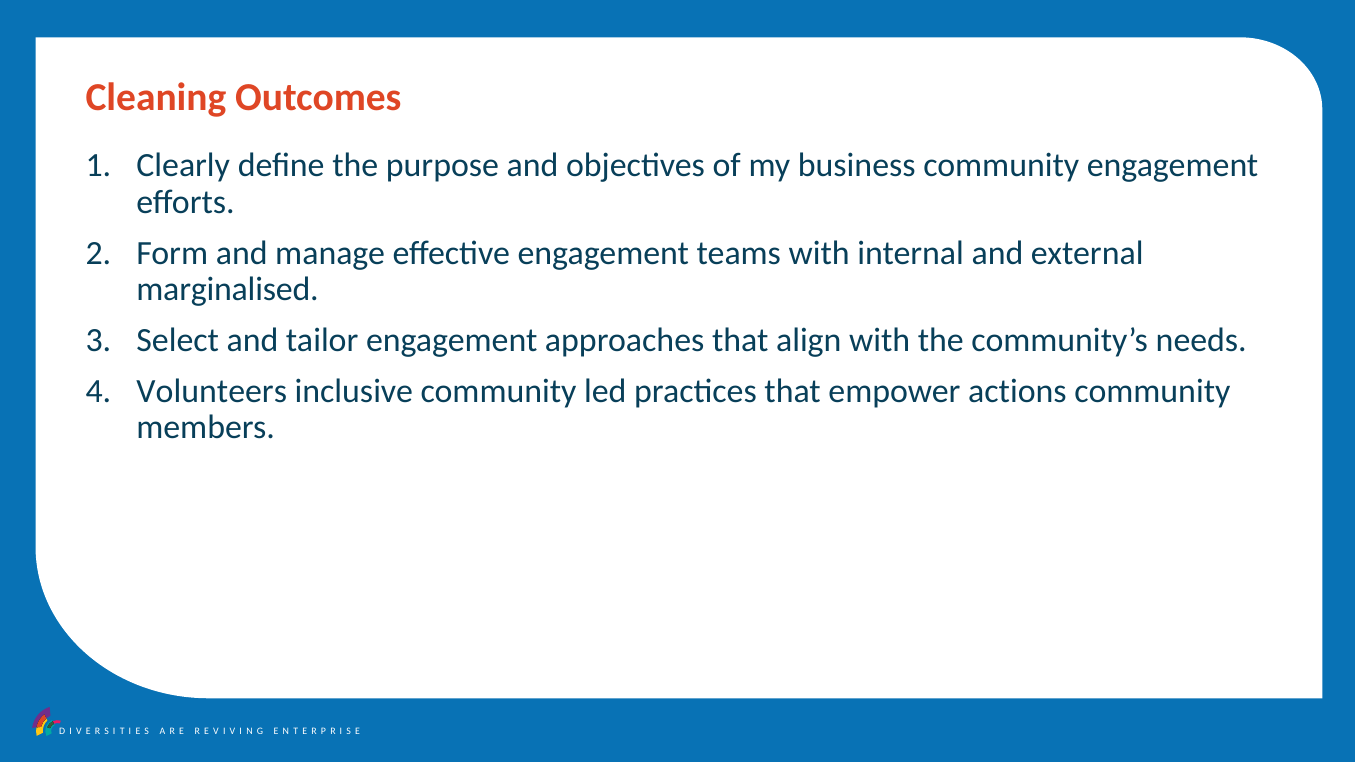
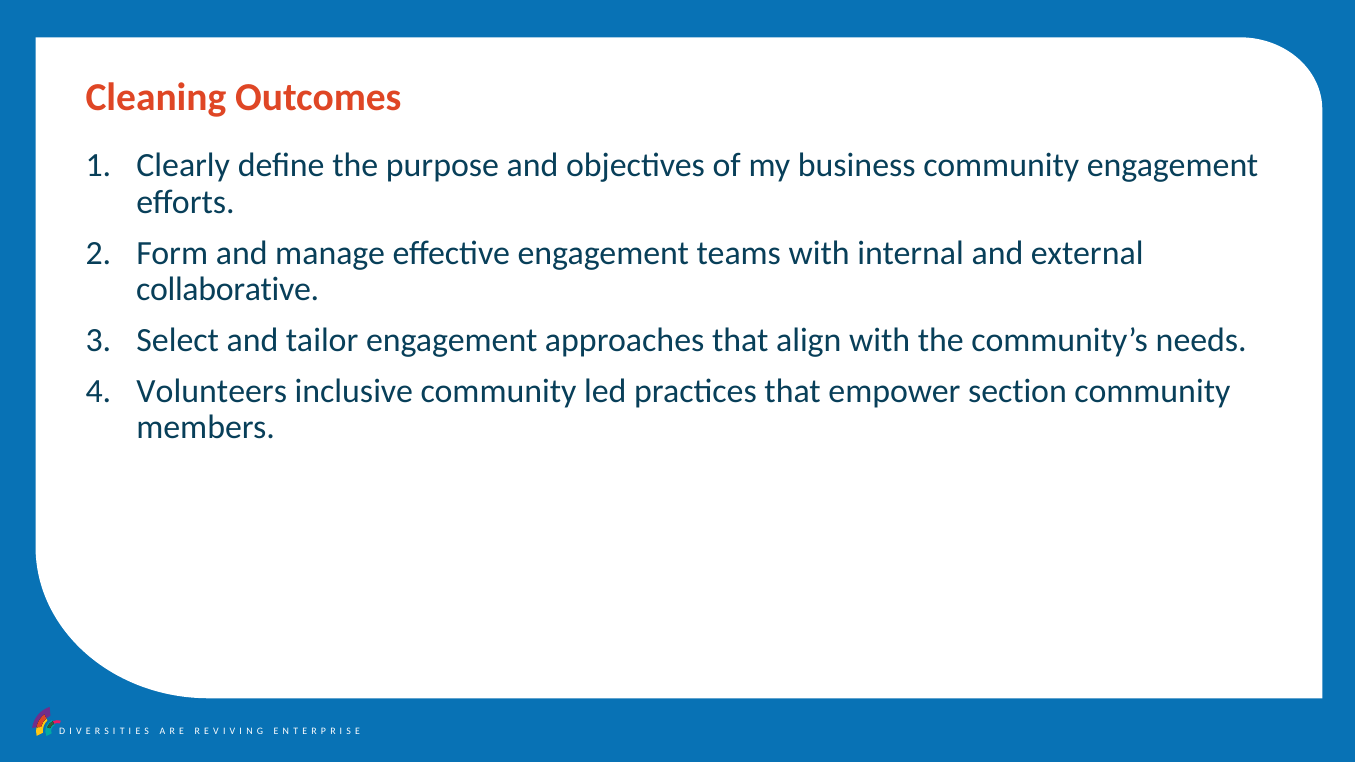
marginalised: marginalised -> collaborative
actions: actions -> section
